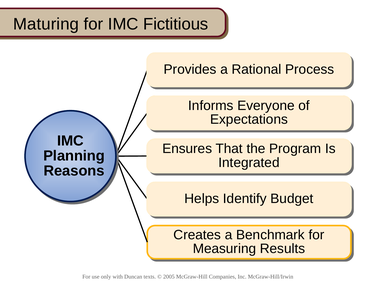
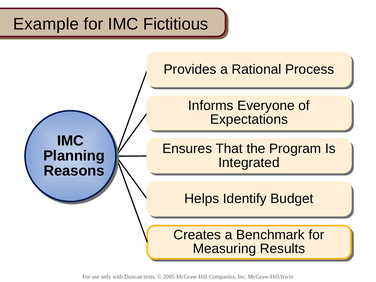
Maturing: Maturing -> Example
